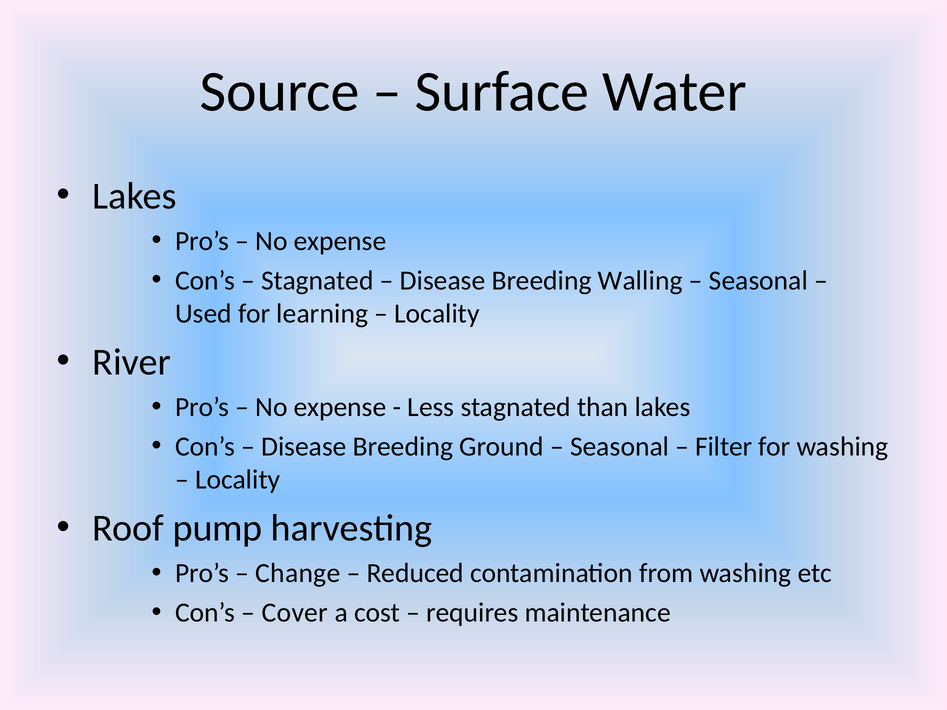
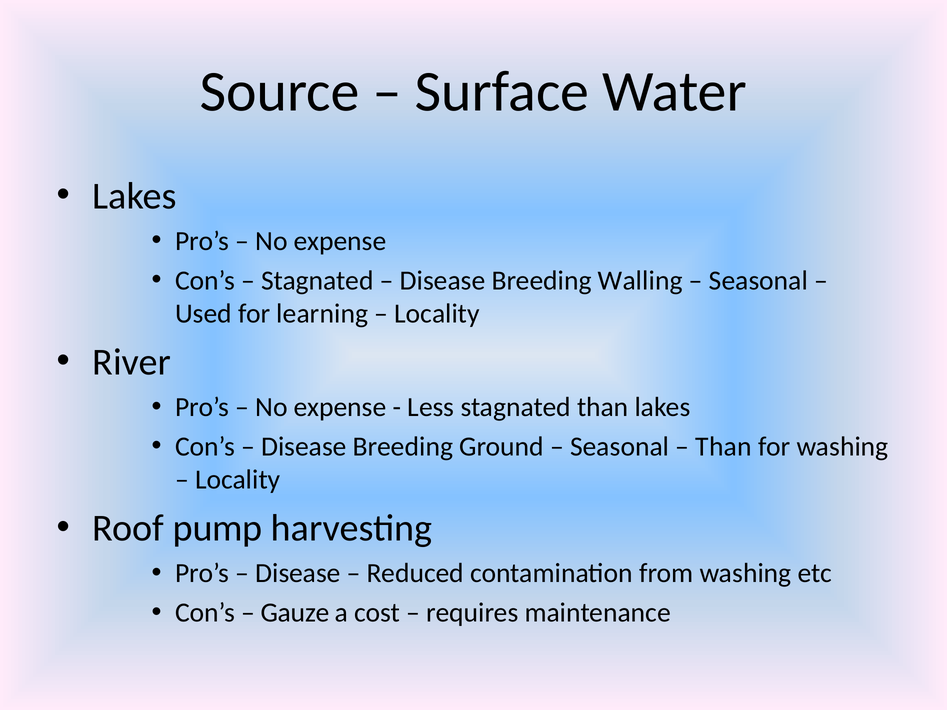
Filter at (724, 447): Filter -> Than
Change at (298, 574): Change -> Disease
Cover: Cover -> Gauze
